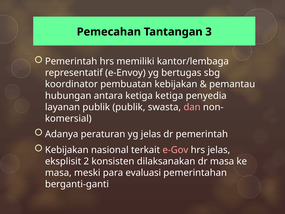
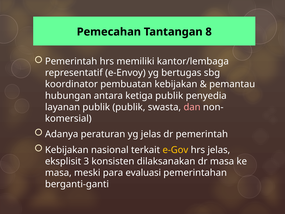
3: 3 -> 8
ketiga ketiga: ketiga -> publik
e-Gov colour: pink -> yellow
2: 2 -> 3
